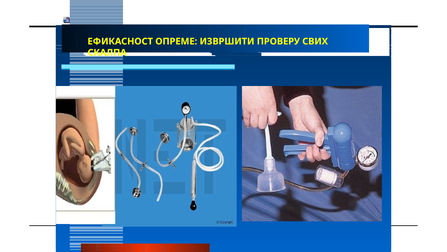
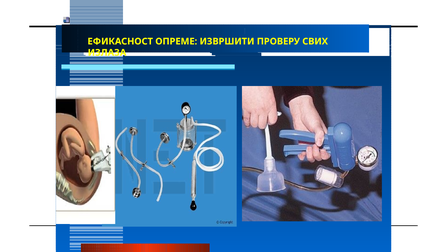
СКАЛПА: СКАЛПА -> ИЗЛАЗА
